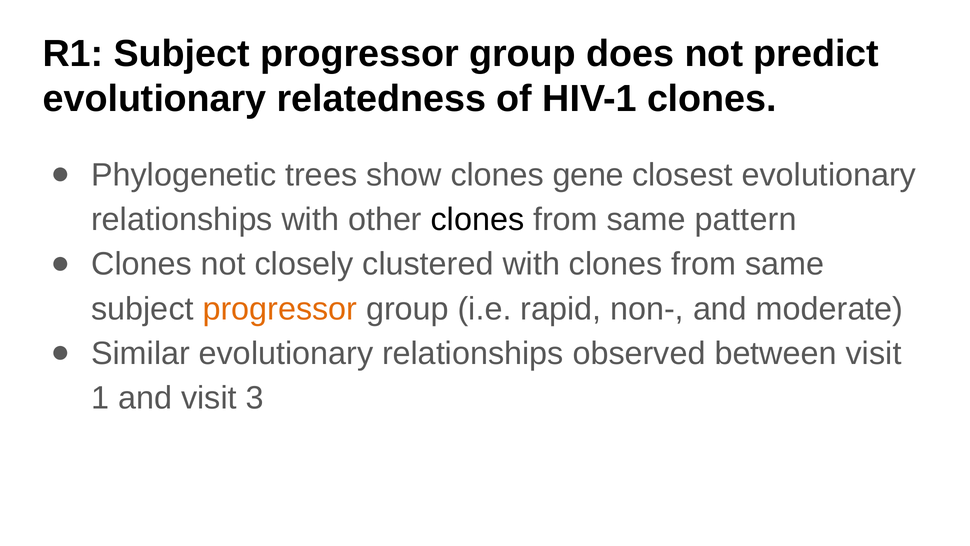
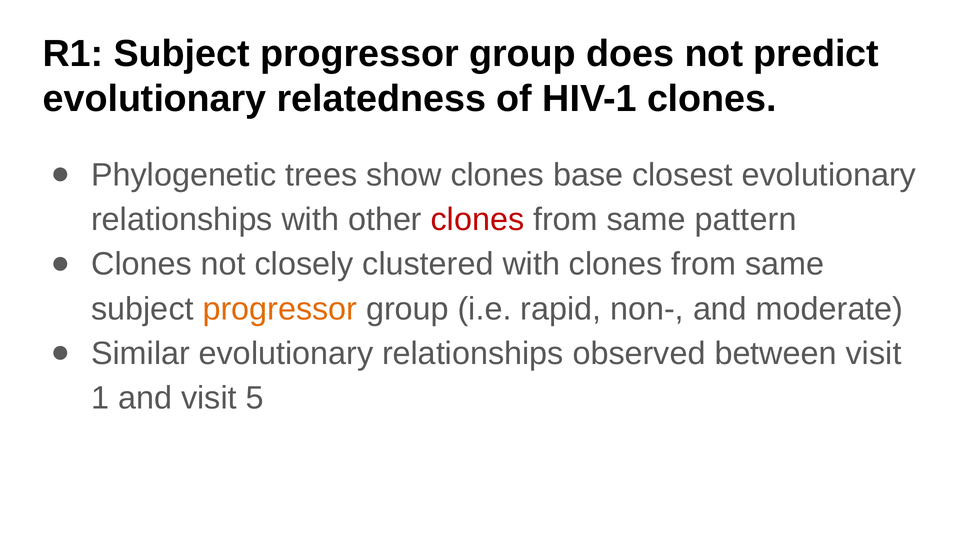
gene: gene -> base
clones at (477, 219) colour: black -> red
3: 3 -> 5
